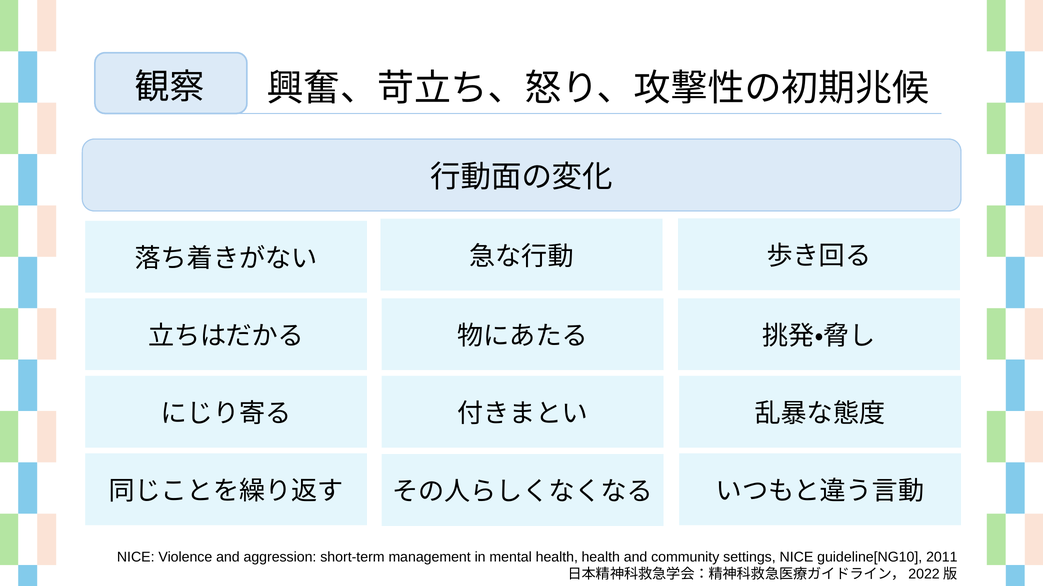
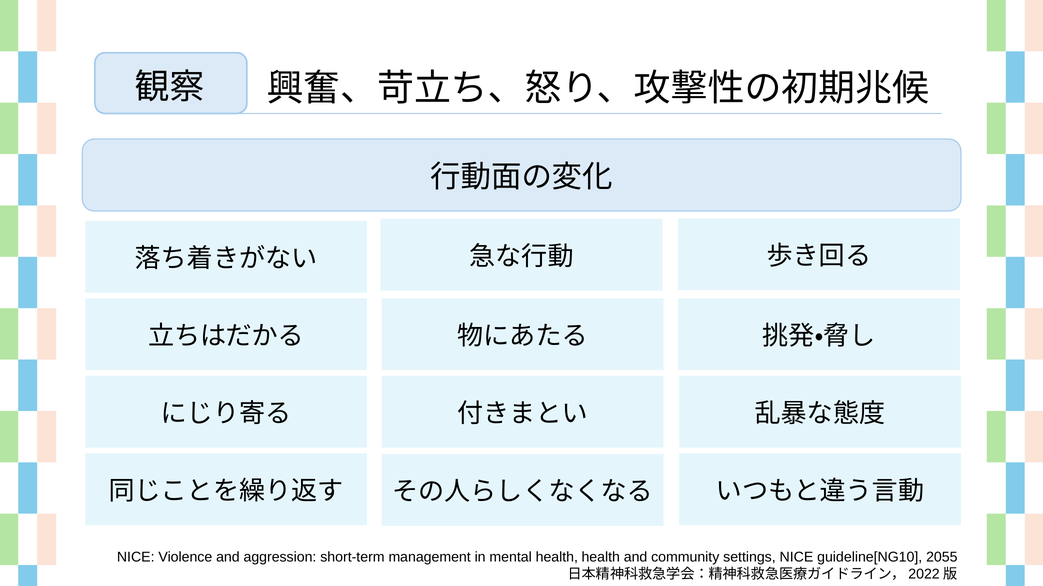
2011: 2011 -> 2055
